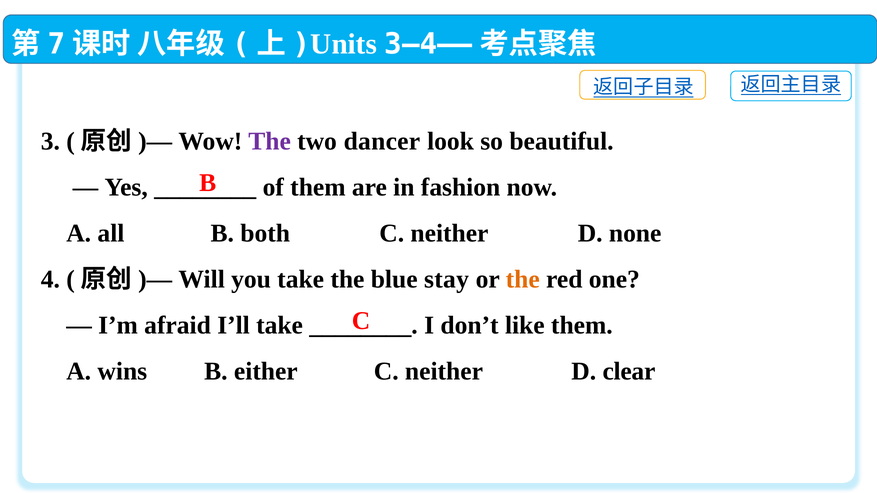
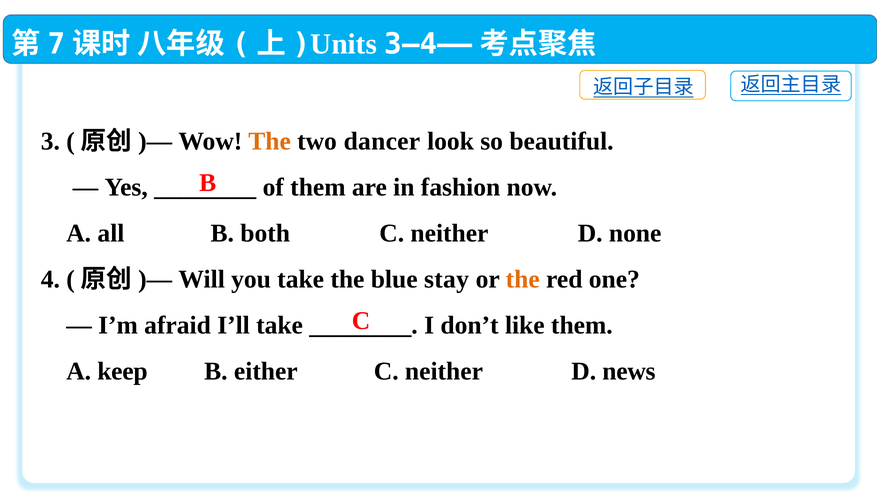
The at (270, 141) colour: purple -> orange
wins: wins -> keep
clear: clear -> news
